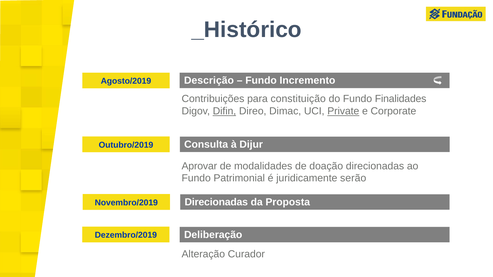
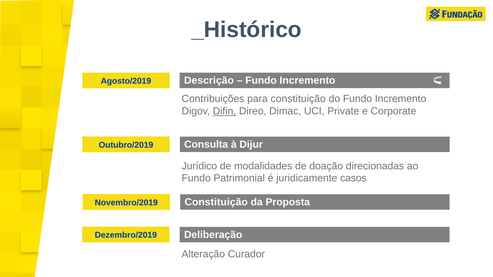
do Fundo Finalidades: Finalidades -> Incremento
Private underline: present -> none
Aprovar: Aprovar -> Jurídico
serão: serão -> casos
Direcionadas at (216, 202): Direcionadas -> Constituição
